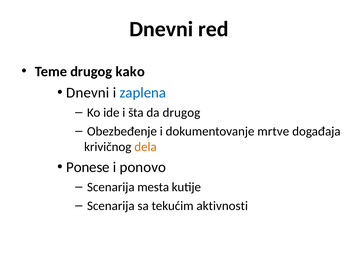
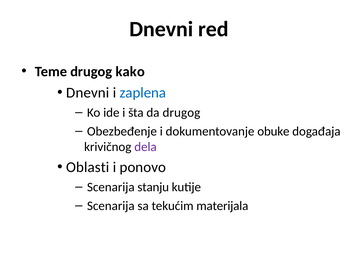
mrtve: mrtve -> obuke
dela colour: orange -> purple
Ponese: Ponese -> Oblasti
mesta: mesta -> stanju
aktivnosti: aktivnosti -> materijala
